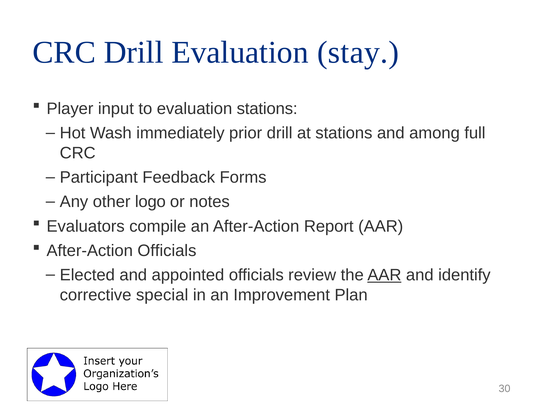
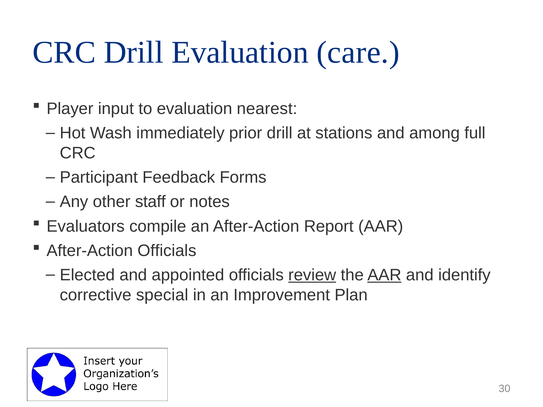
stay: stay -> care
evaluation stations: stations -> nearest
logo: logo -> staff
review underline: none -> present
